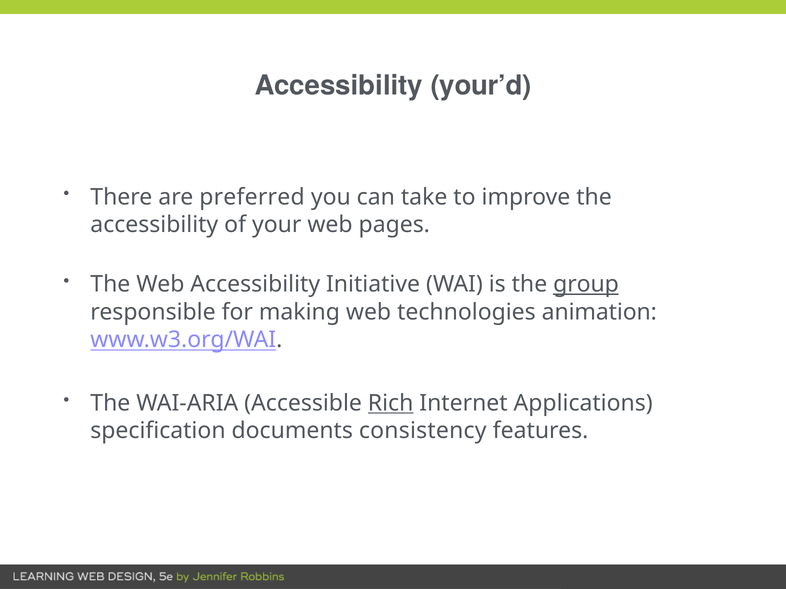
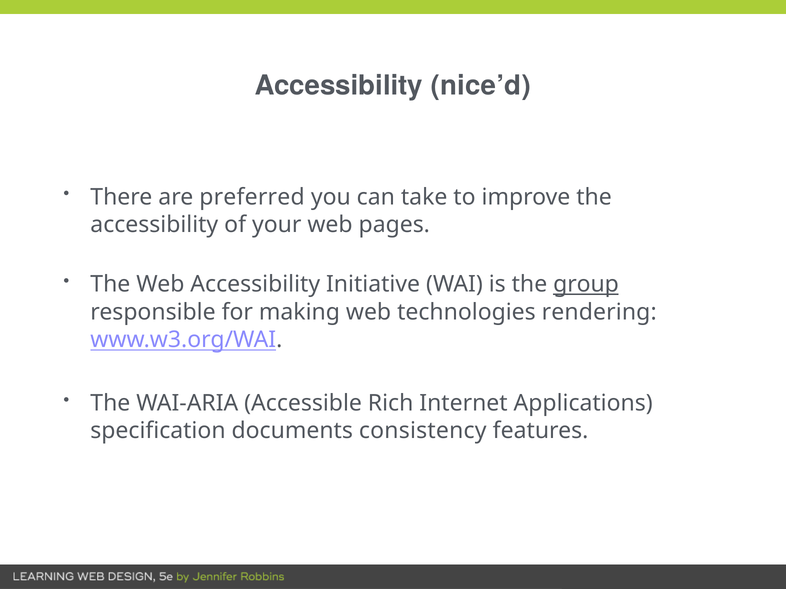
your’d: your’d -> nice’d
animation: animation -> rendering
Rich underline: present -> none
